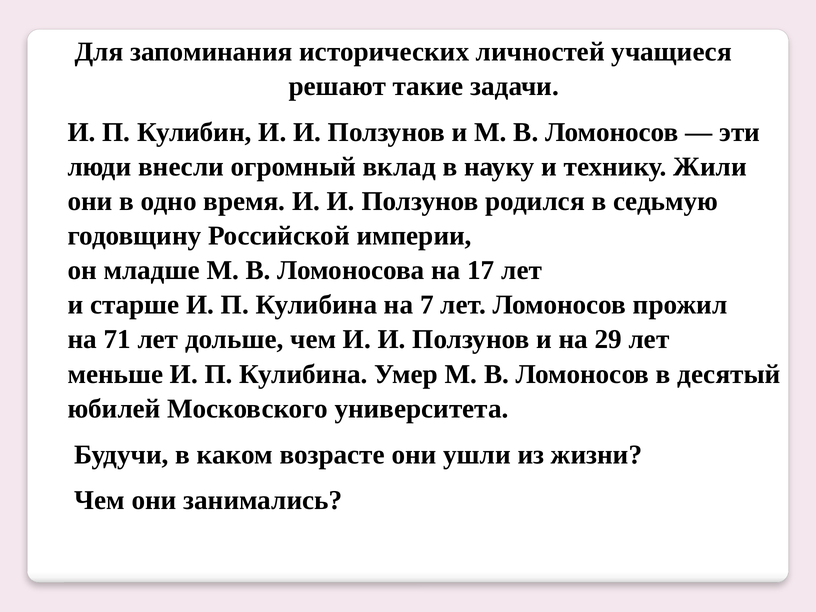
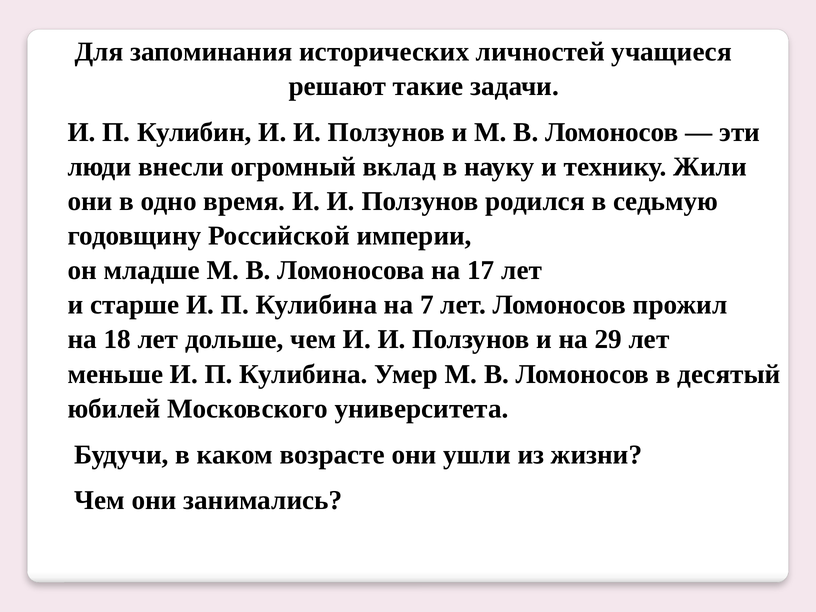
71: 71 -> 18
